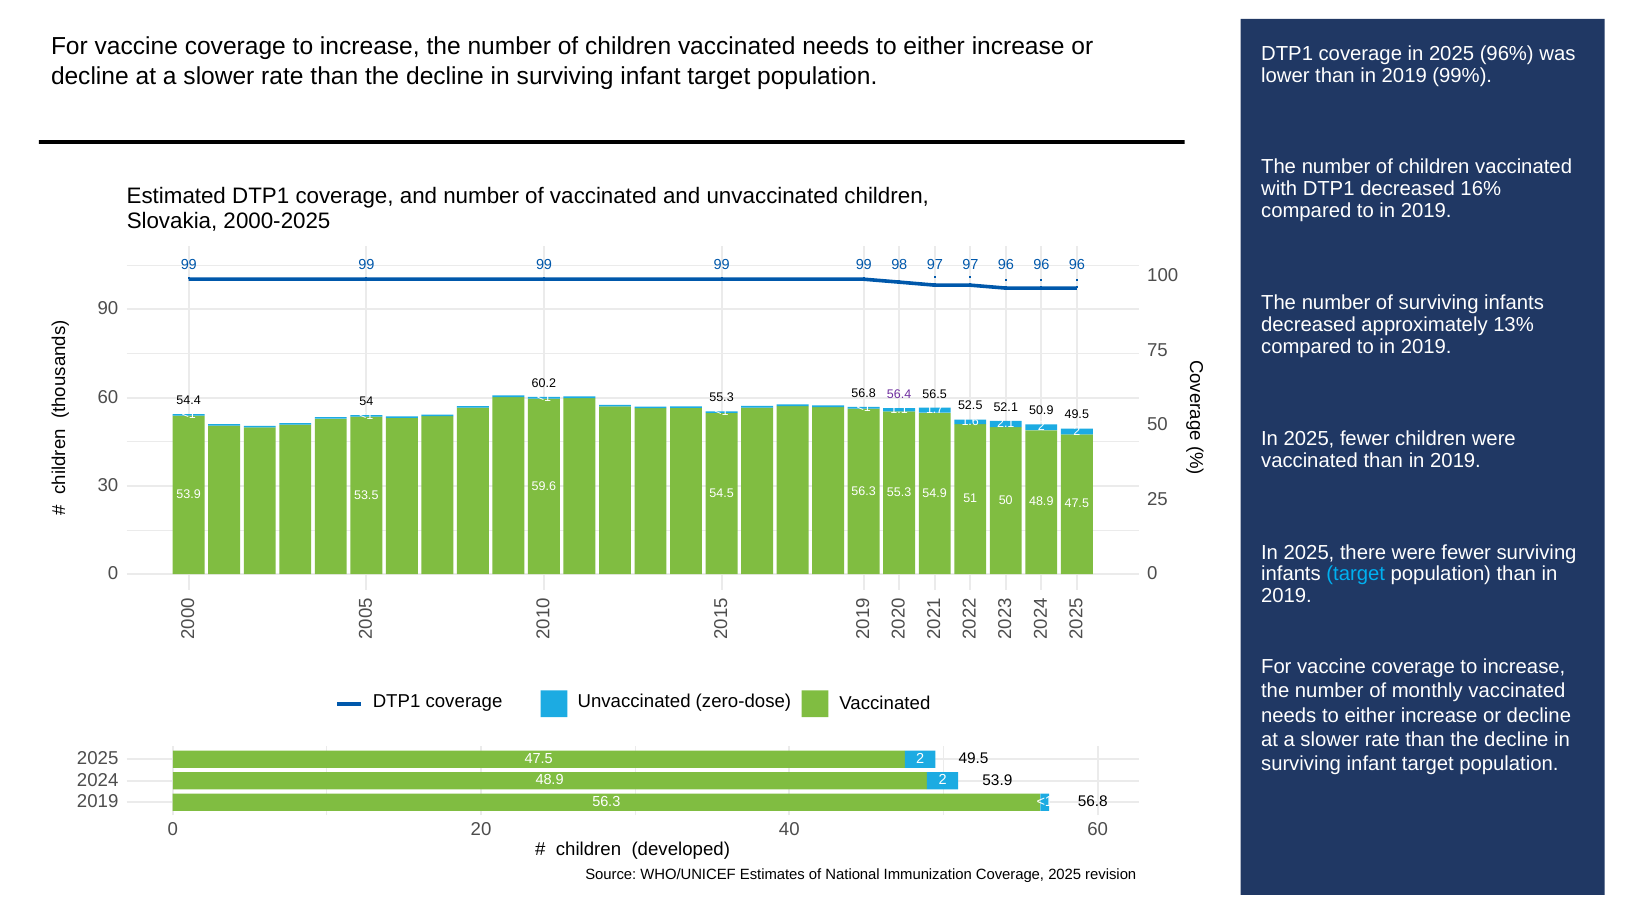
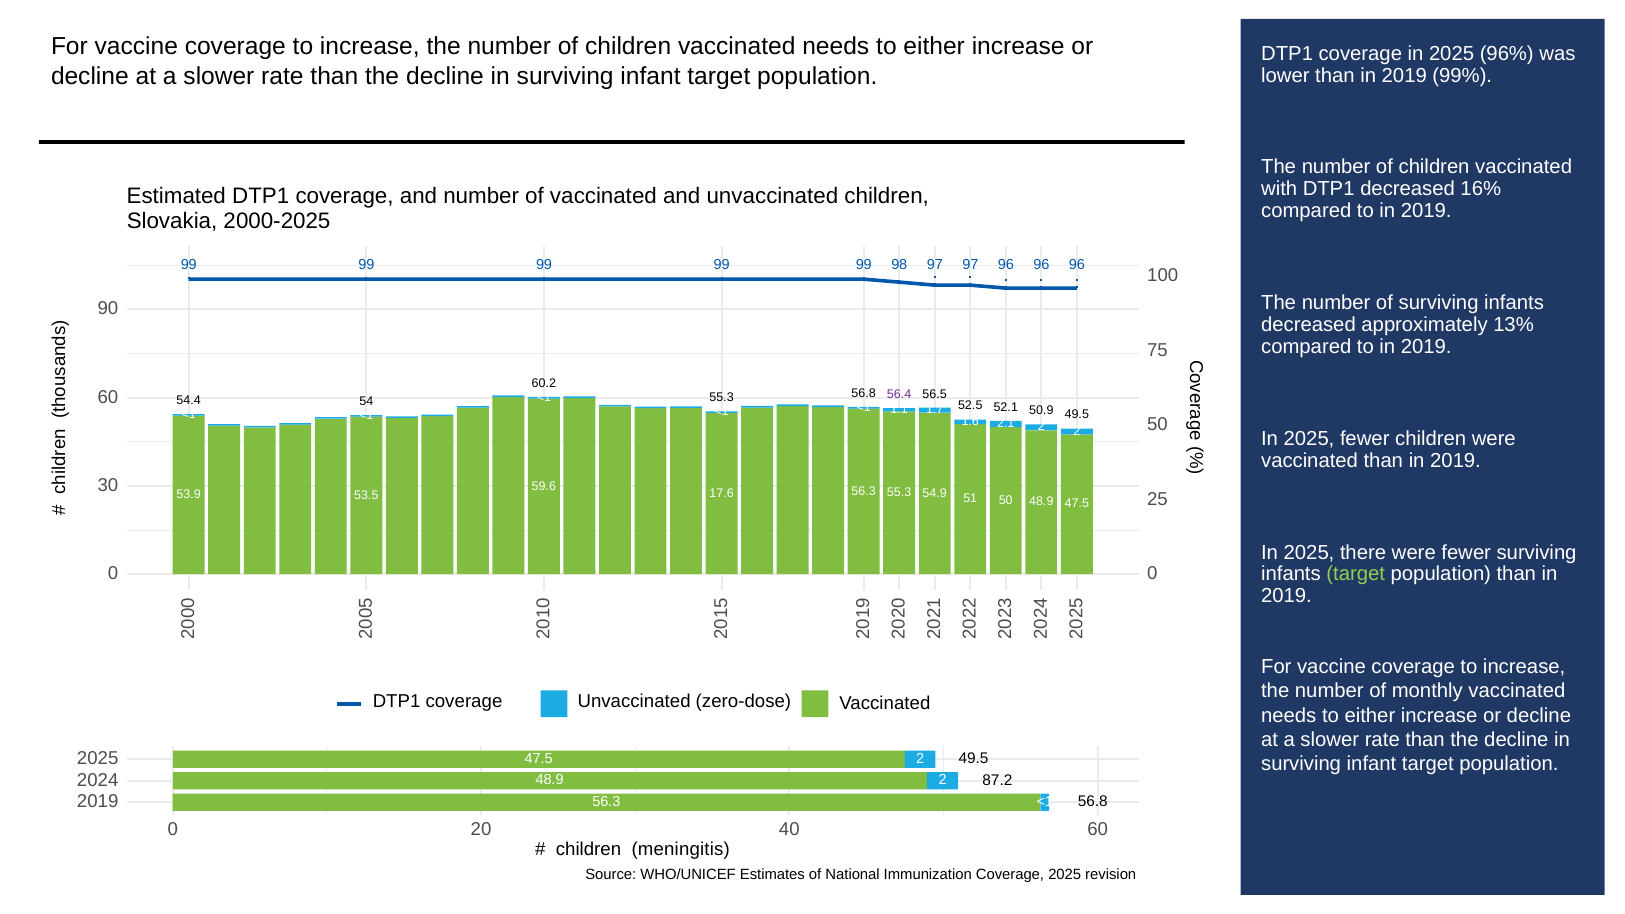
54.5: 54.5 -> 17.6
target at (1356, 574) colour: light blue -> light green
53.9 at (997, 780): 53.9 -> 87.2
developed: developed -> meningitis
